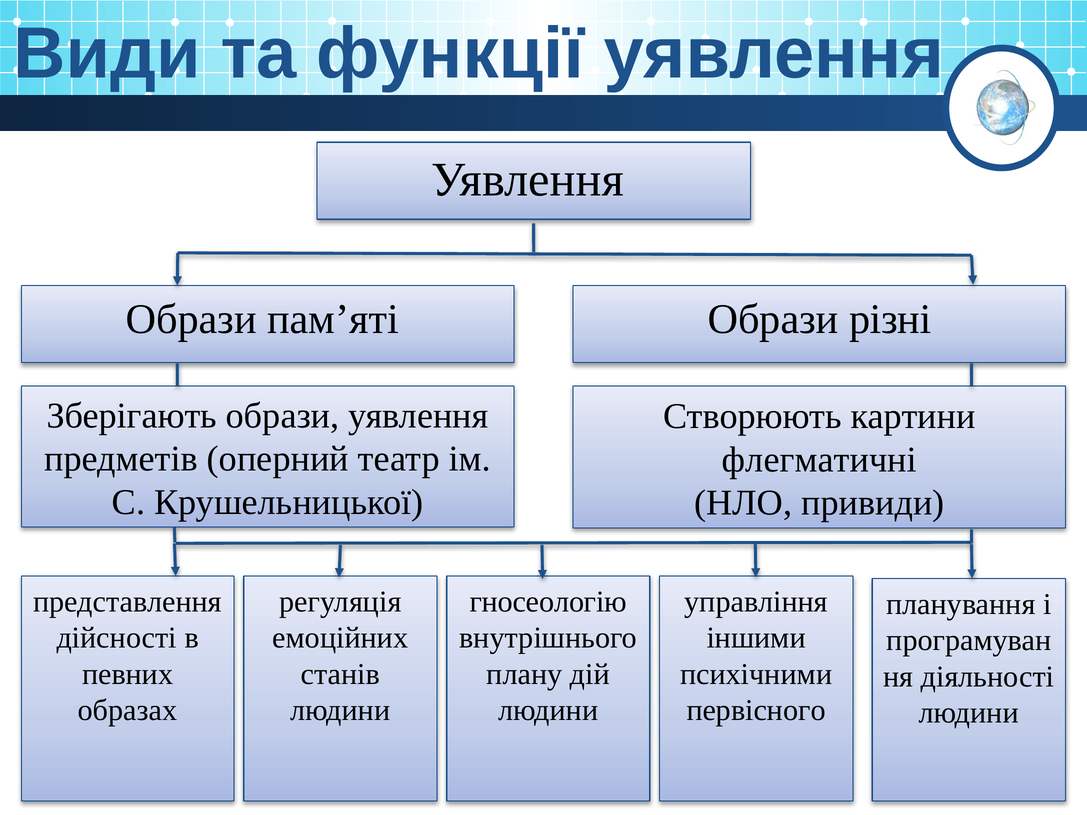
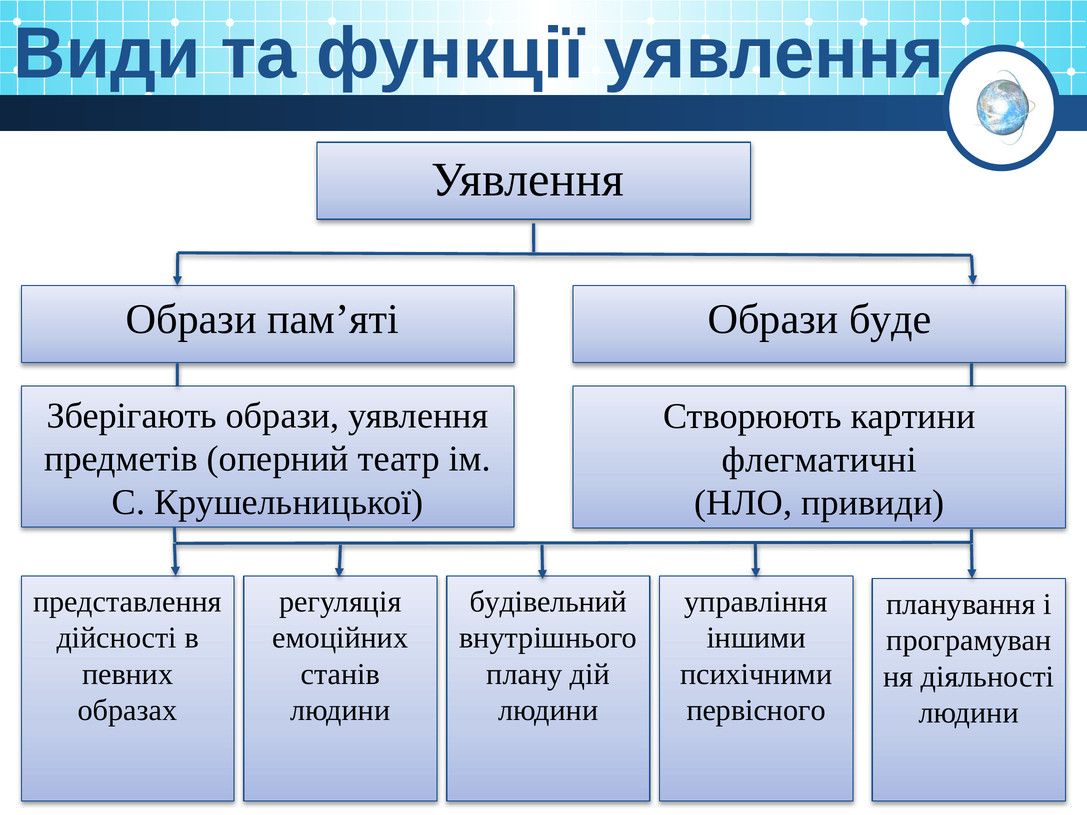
різні: різні -> буде
гносеологію: гносеологію -> будівельний
